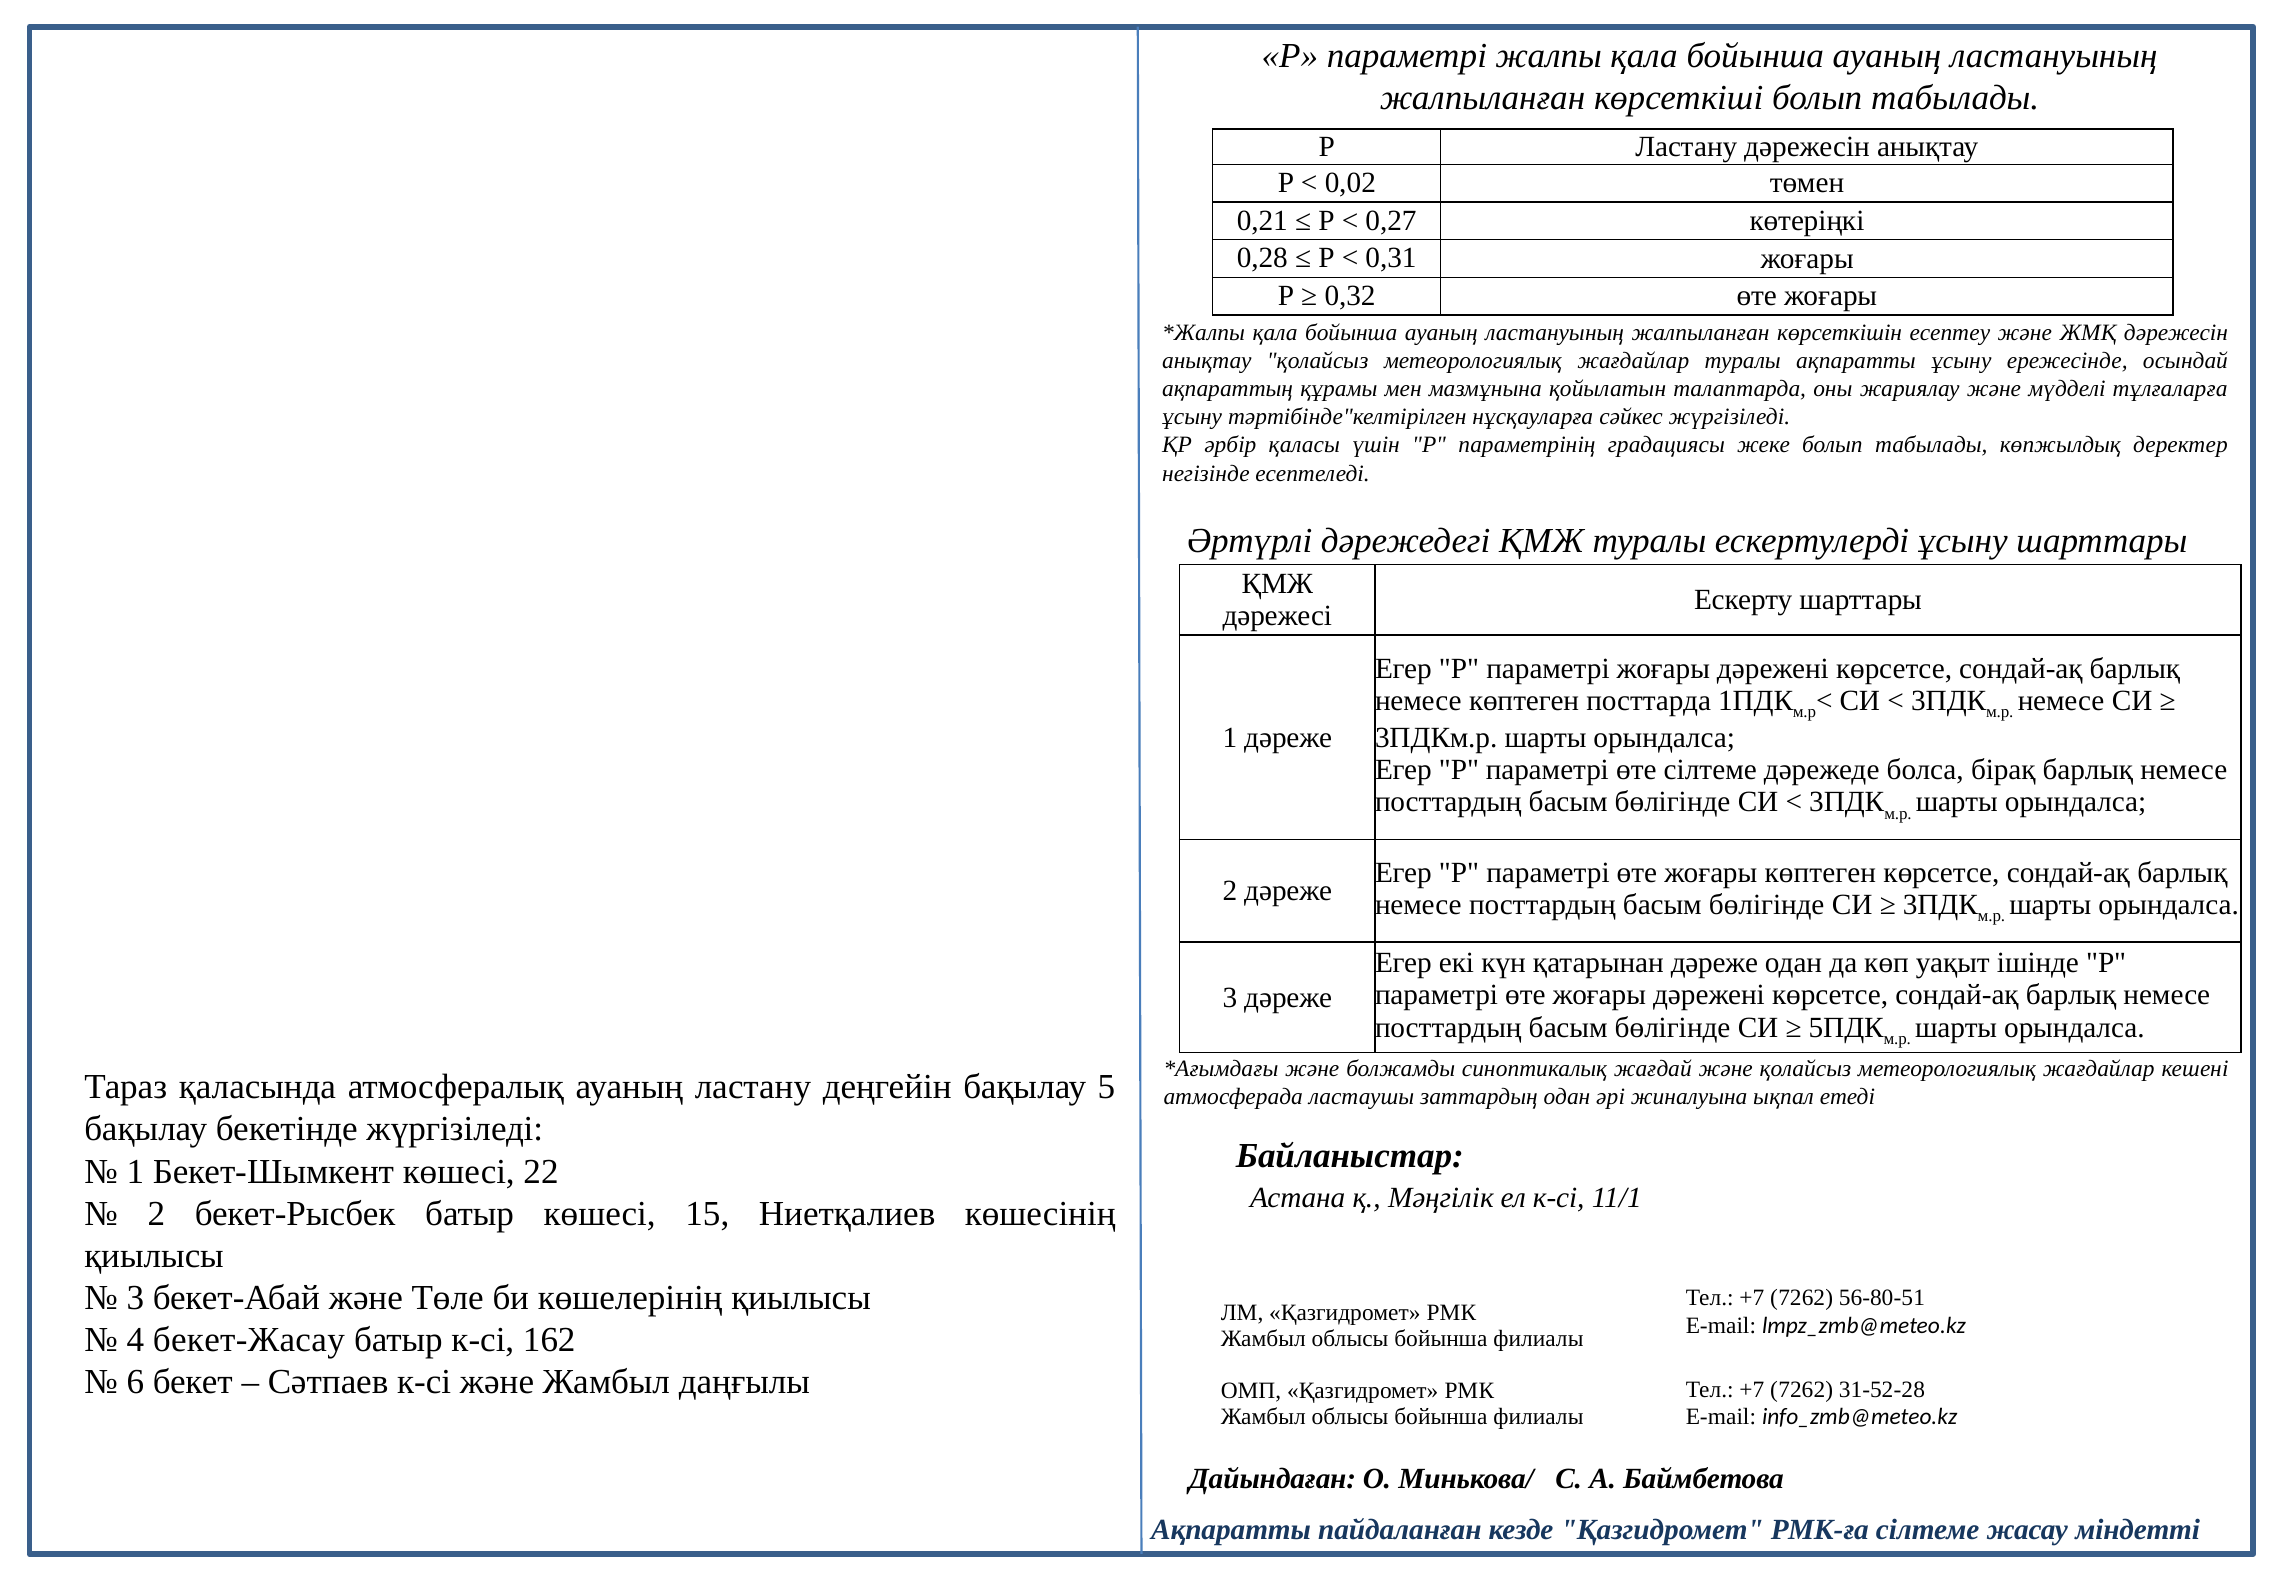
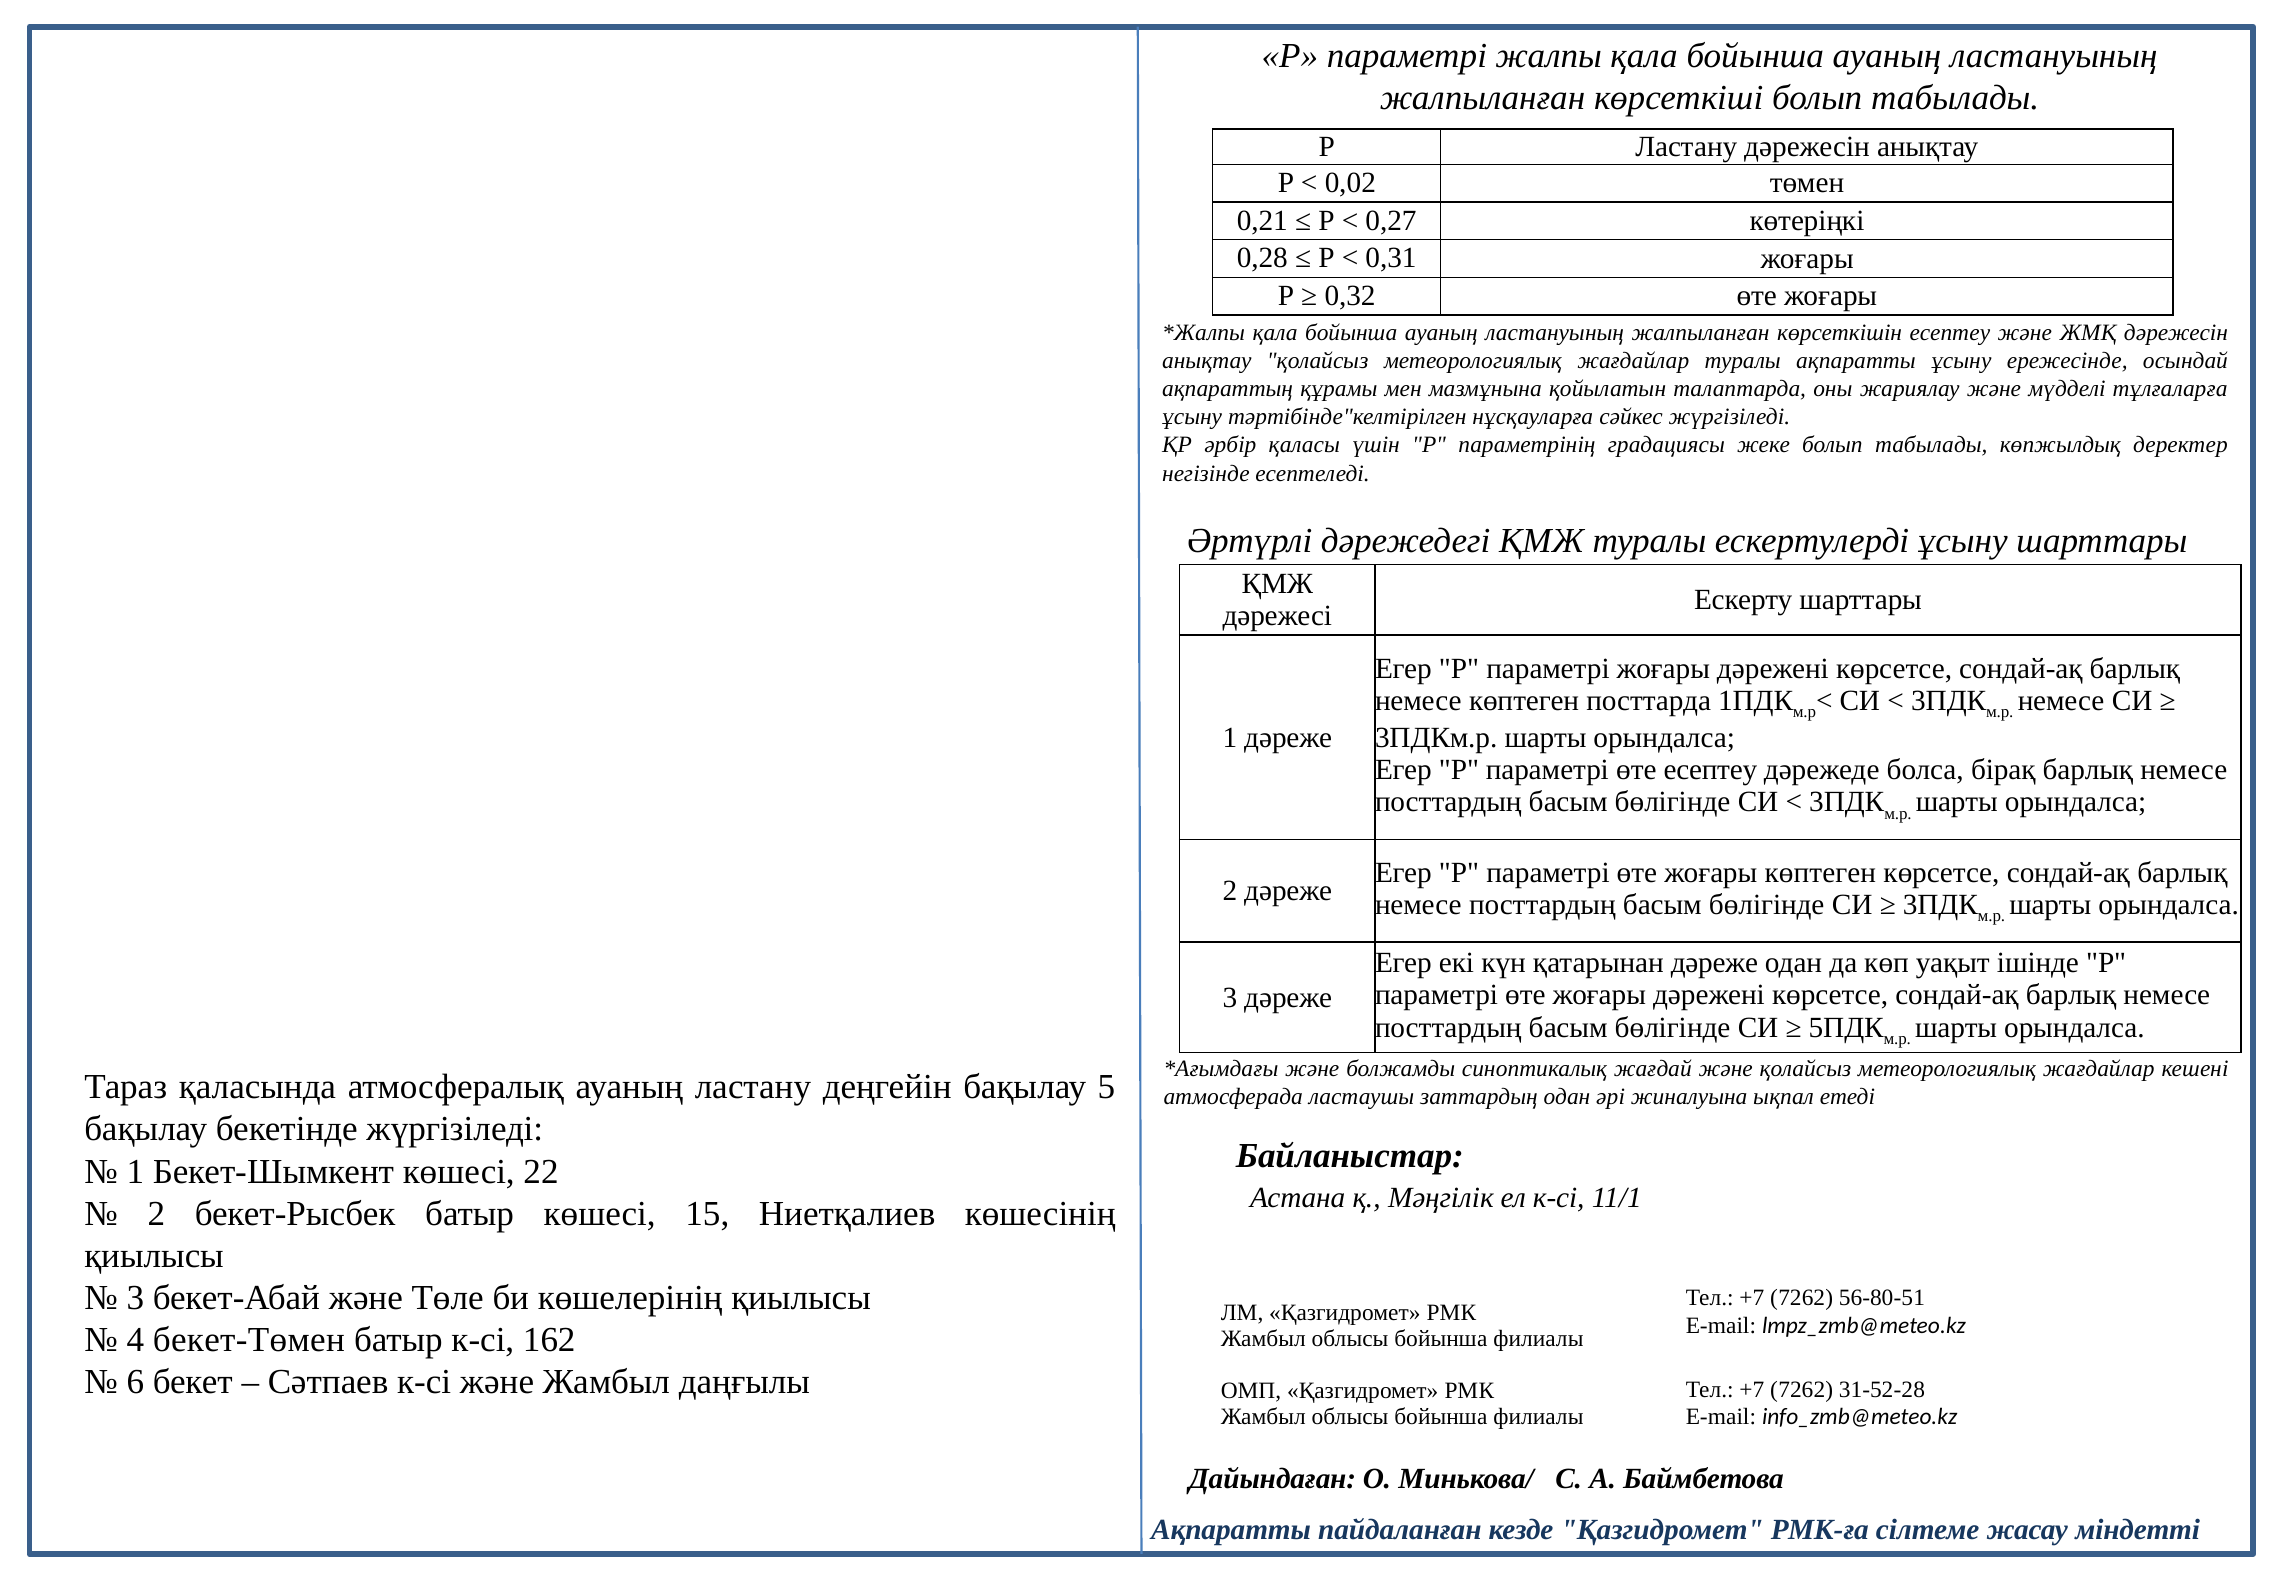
өте сілтеме: сілтеме -> есептеу
бекет-Жасау: бекет-Жасау -> бекет-Төмен
